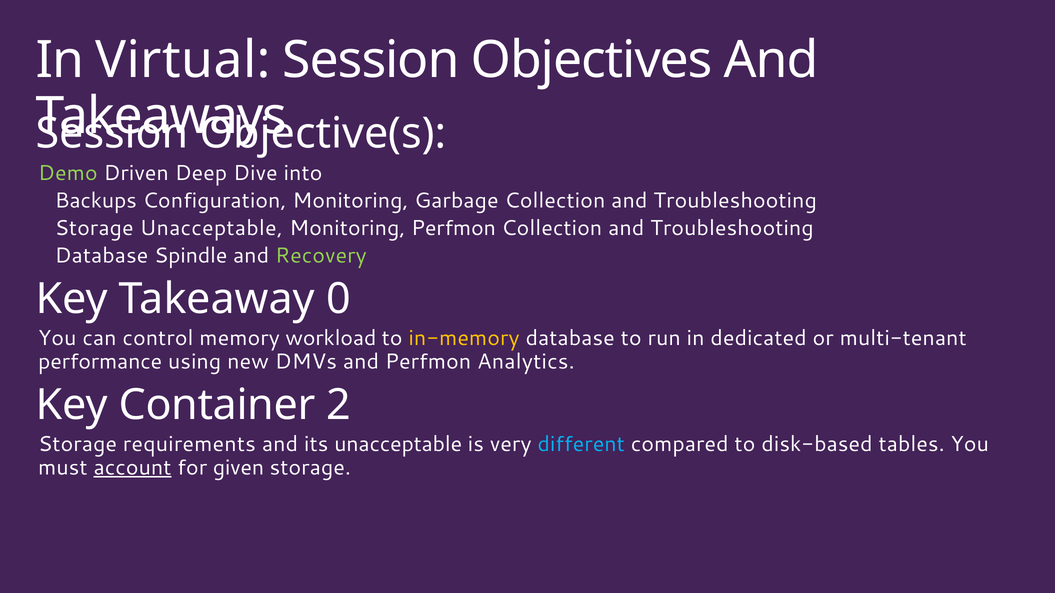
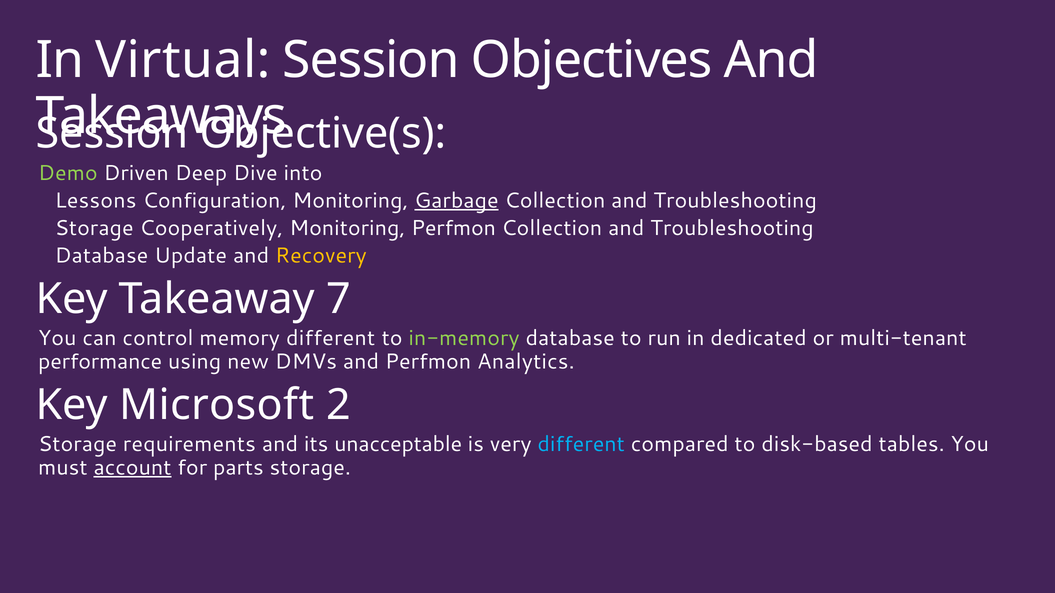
Backups: Backups -> Lessons
Garbage underline: none -> present
Storage Unacceptable: Unacceptable -> Cooperatively
Spindle: Spindle -> Update
Recovery colour: light green -> yellow
0: 0 -> 7
memory workload: workload -> different
in-memory colour: yellow -> light green
Container: Container -> Microsoft
given: given -> parts
